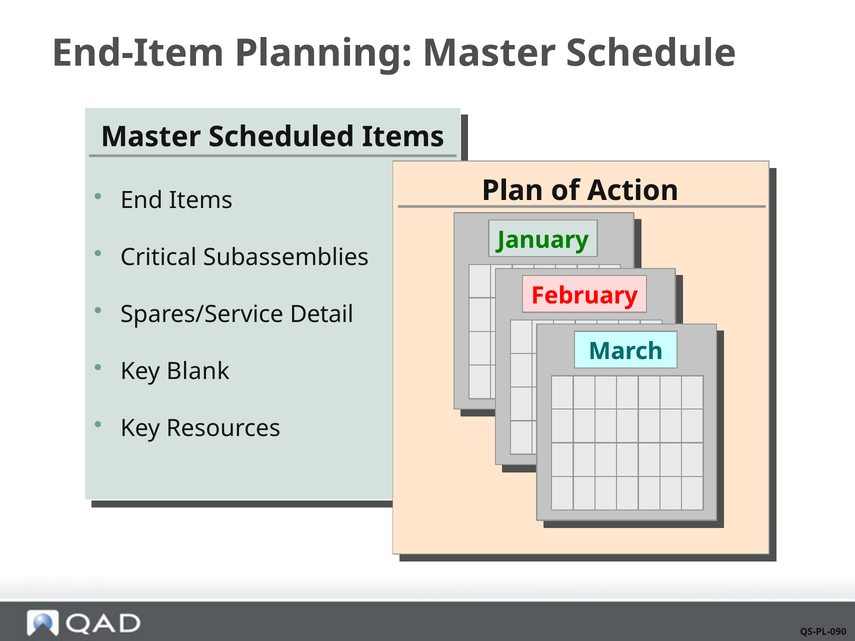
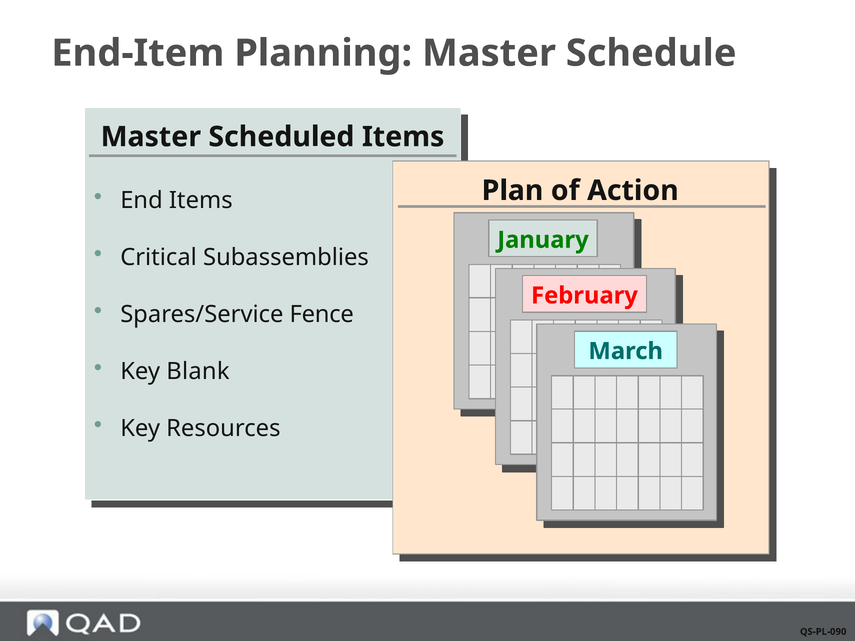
Detail: Detail -> Fence
